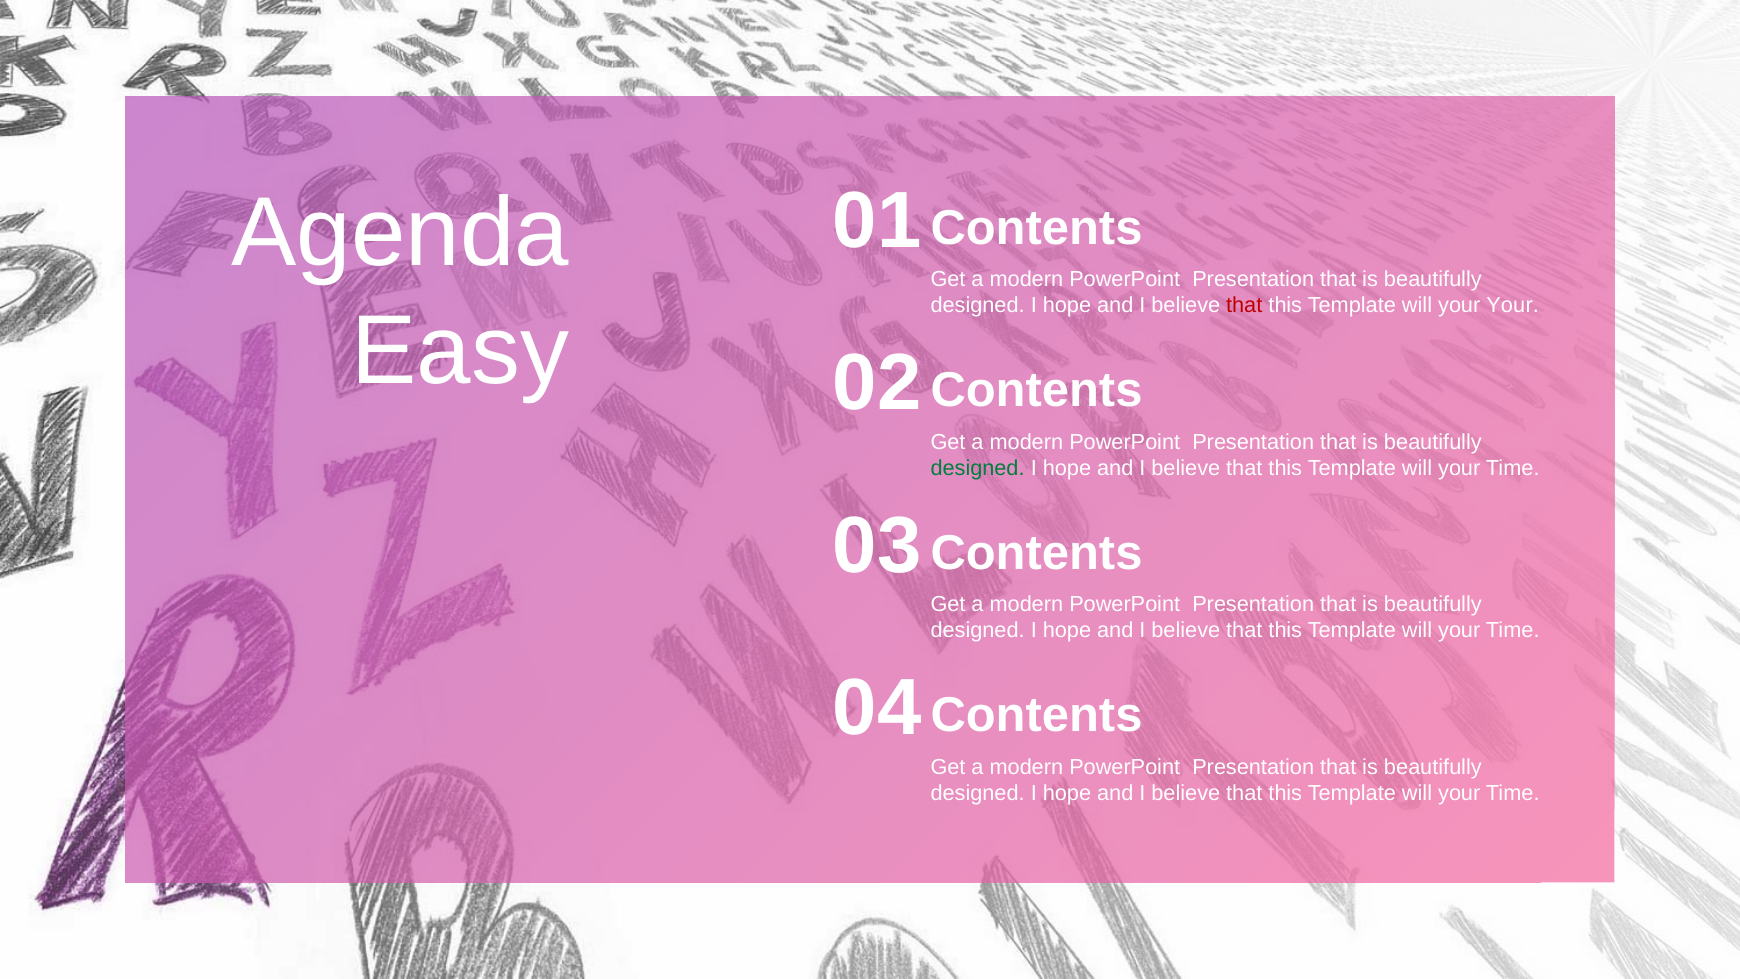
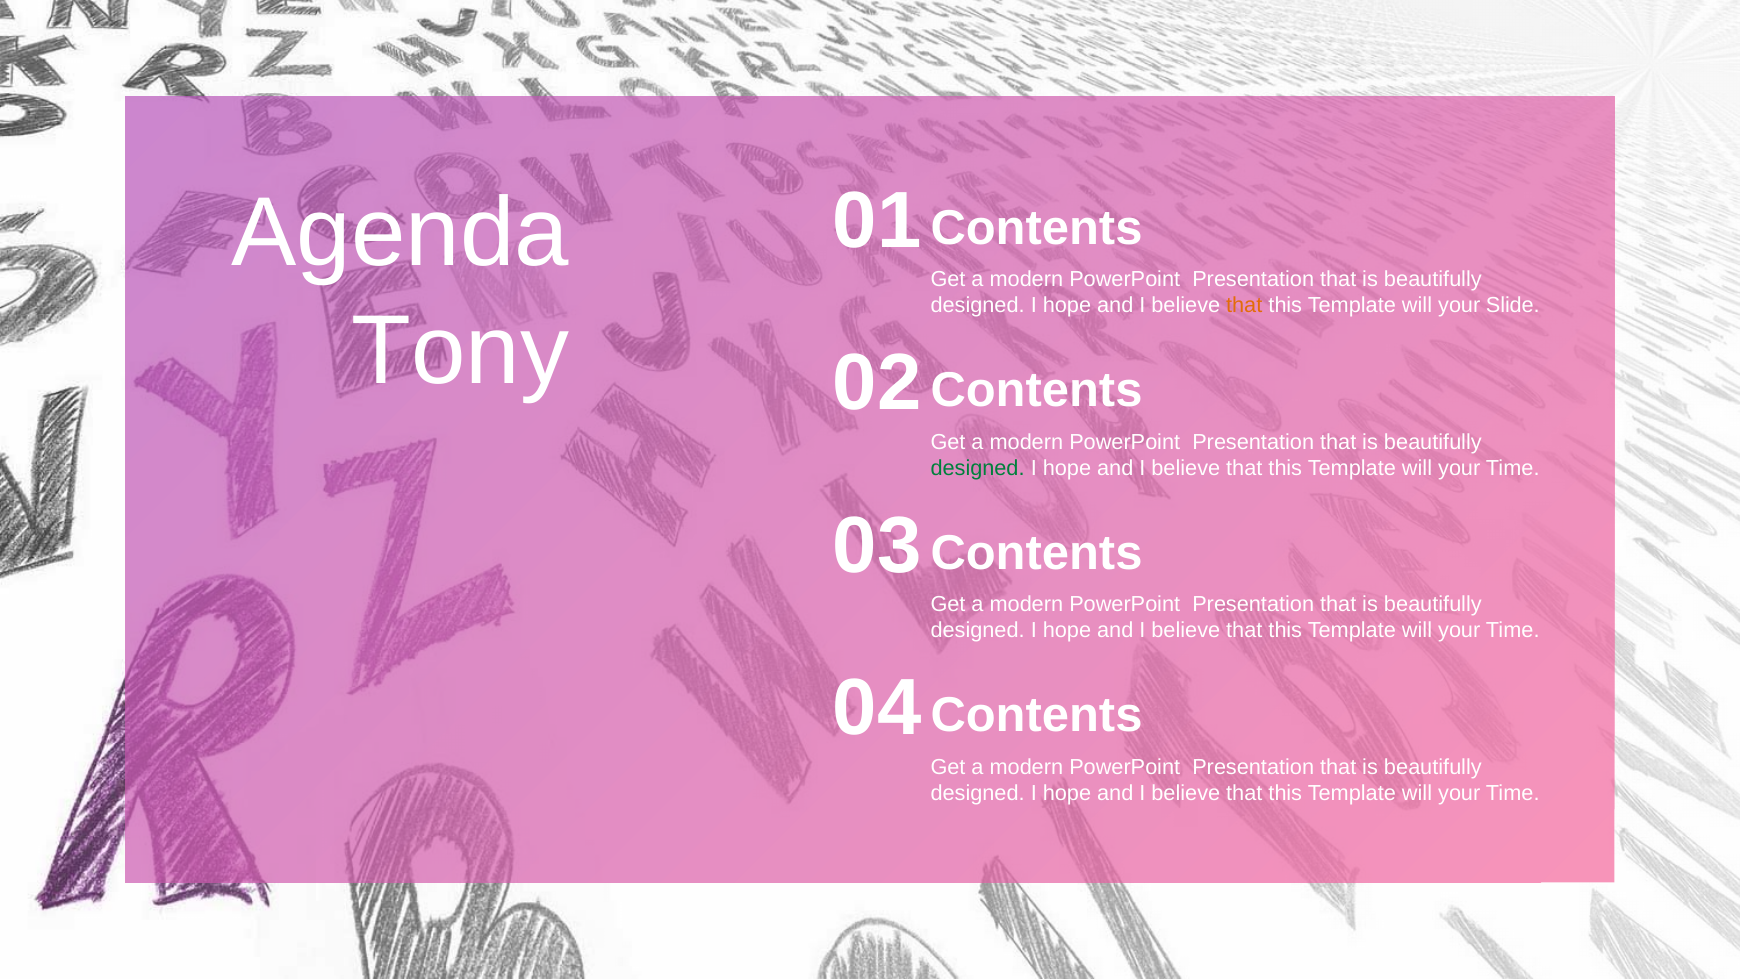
that at (1244, 305) colour: red -> orange
your Your: Your -> Slide
Easy: Easy -> Tony
